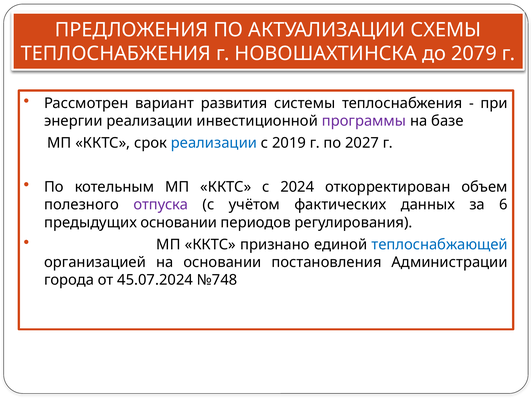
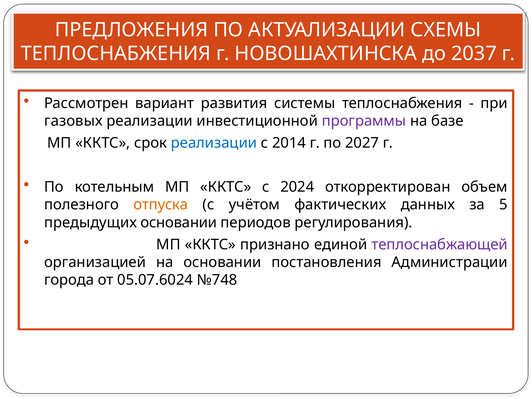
2079: 2079 -> 2037
энергии: энергии -> газовых
2019: 2019 -> 2014
отпуска colour: purple -> orange
6: 6 -> 5
теплоснабжающей colour: blue -> purple
45.07.2024: 45.07.2024 -> 05.07.6024
